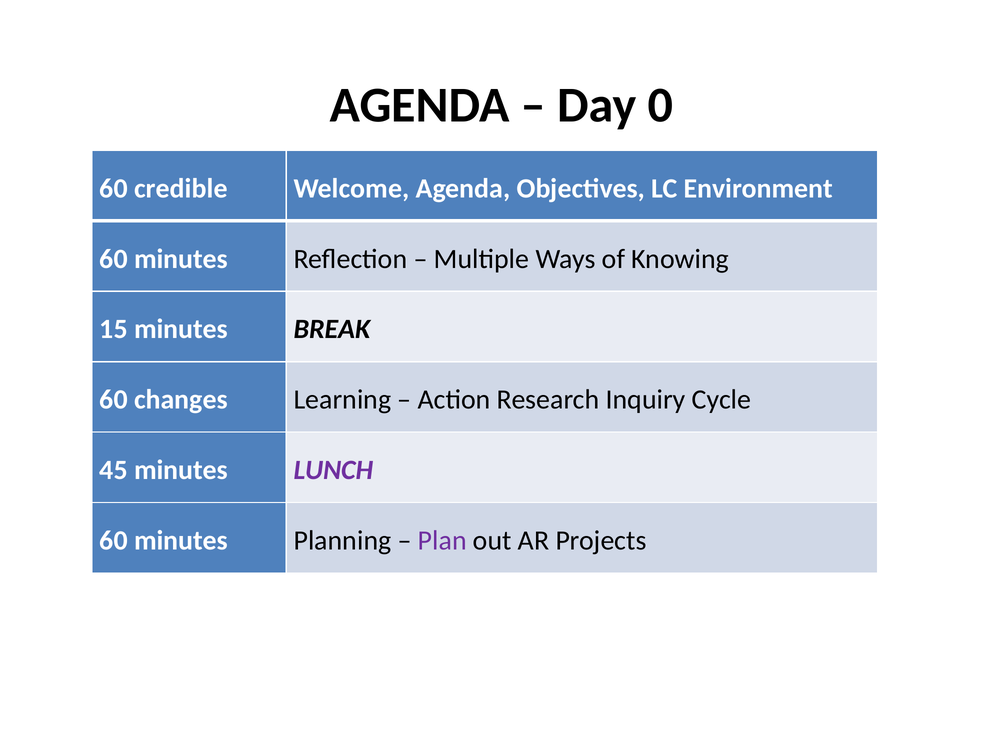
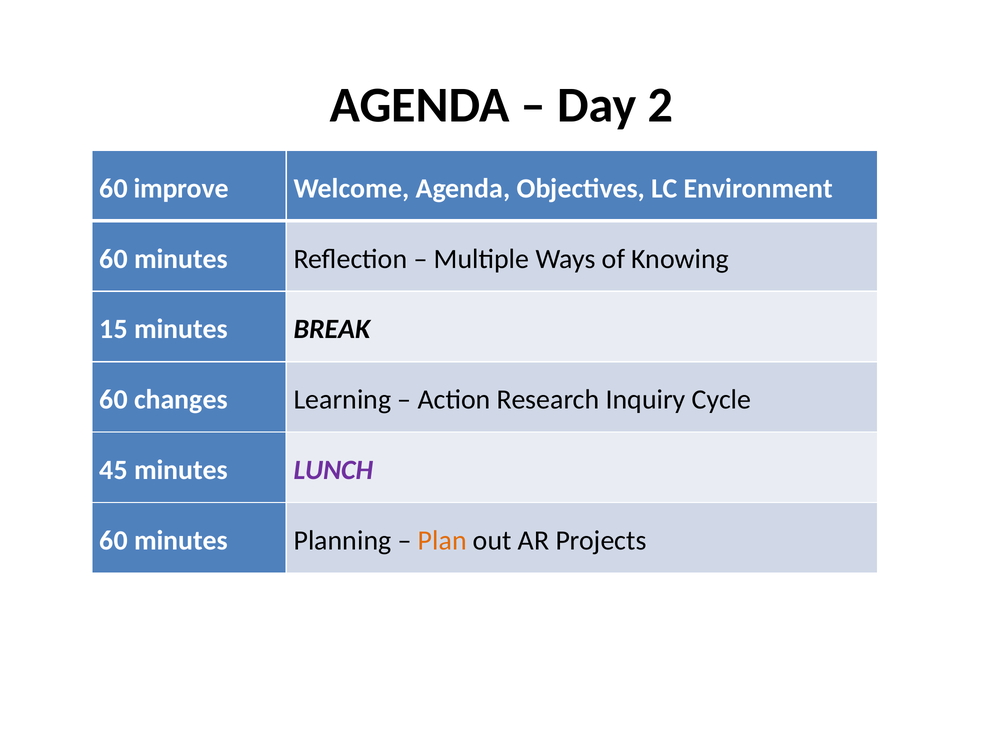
0: 0 -> 2
credible: credible -> improve
Plan colour: purple -> orange
